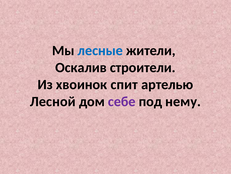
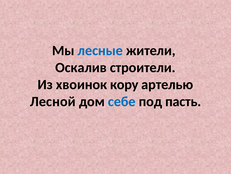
спит: спит -> кору
себе colour: purple -> blue
нему: нему -> пасть
